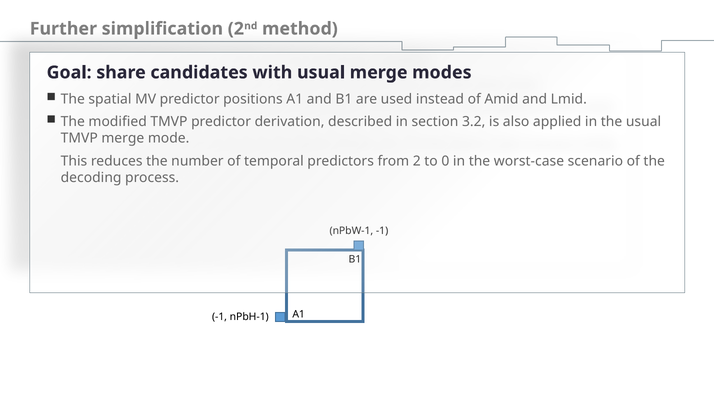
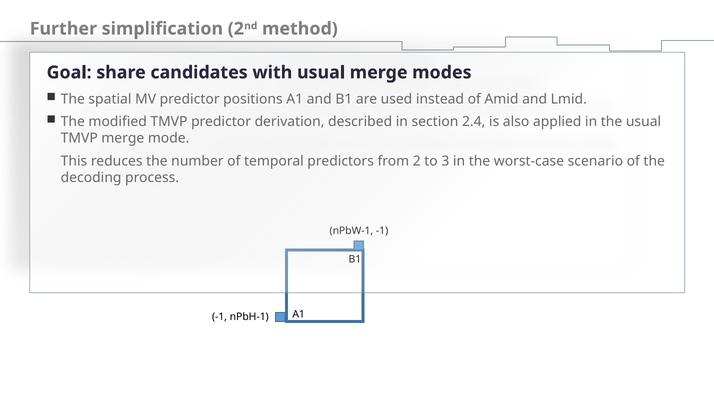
3.2: 3.2 -> 2.4
0: 0 -> 3
